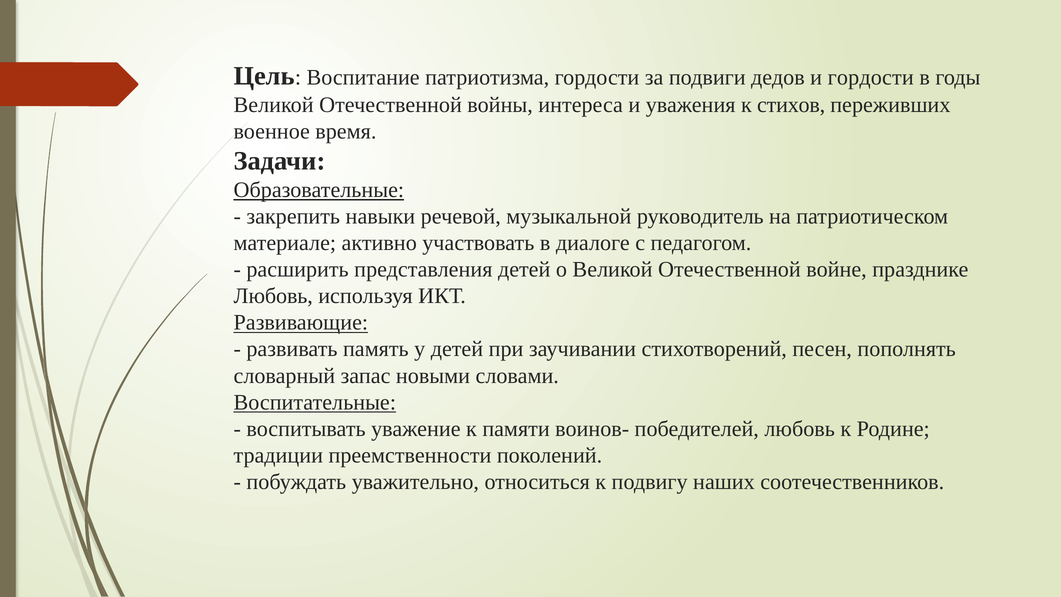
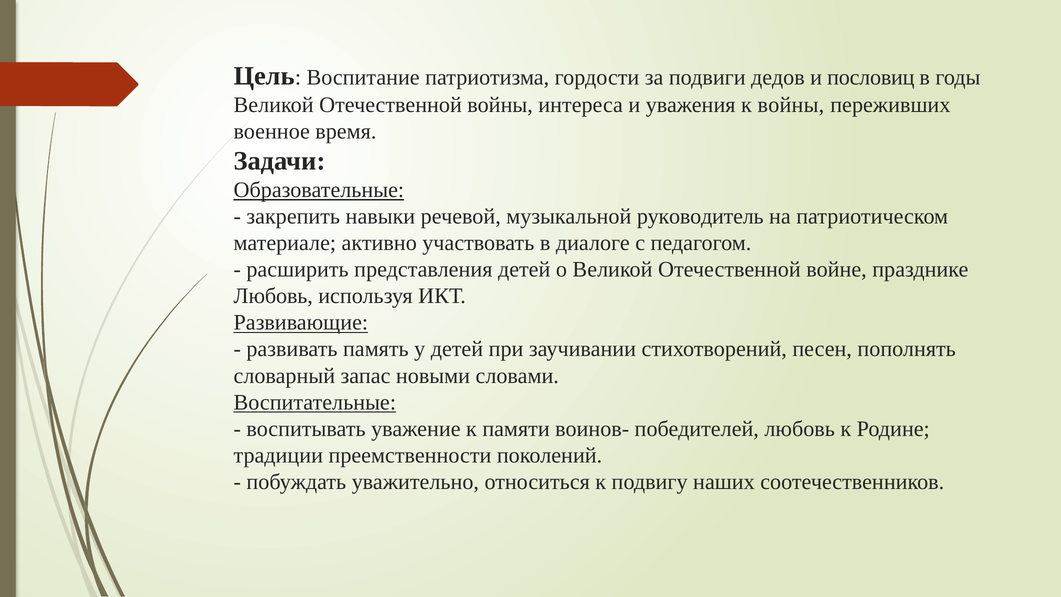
и гордости: гордости -> пословиц
к стихов: стихов -> войны
